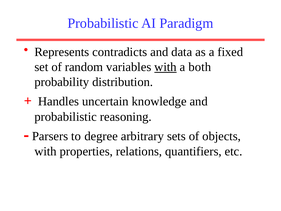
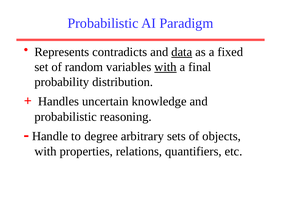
data underline: none -> present
both: both -> final
Parsers: Parsers -> Handle
